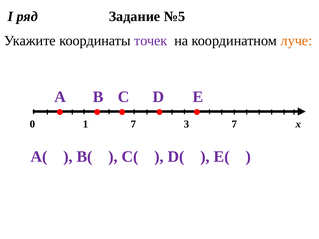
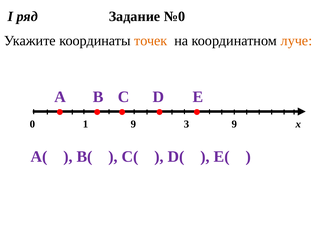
№5: №5 -> №0
точек colour: purple -> orange
1 7: 7 -> 9
3 7: 7 -> 9
